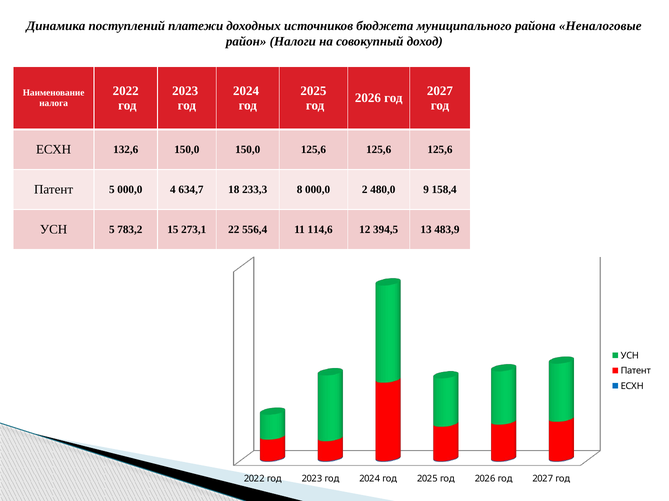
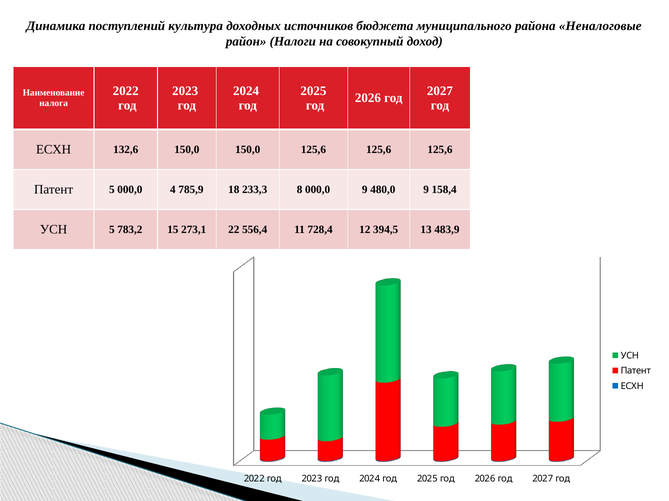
платежи: платежи -> культура
634,7: 634,7 -> 785,9
000,0 2: 2 -> 9
114,6: 114,6 -> 728,4
